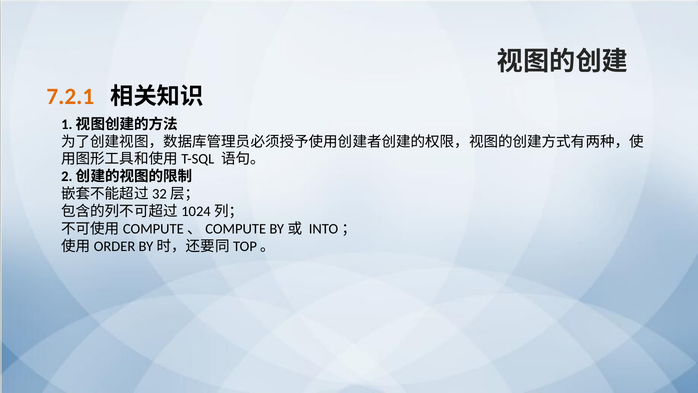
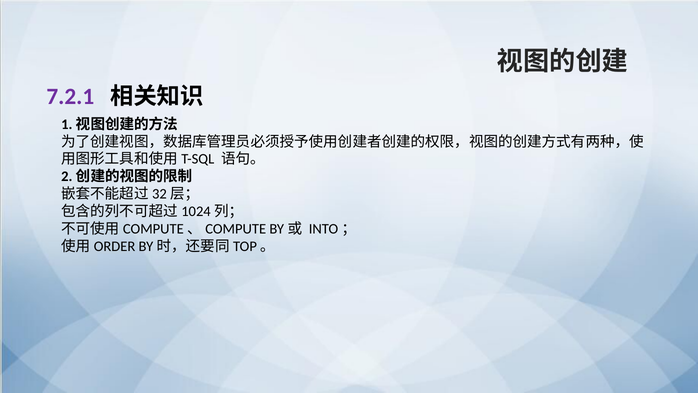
7.2.1 colour: orange -> purple
